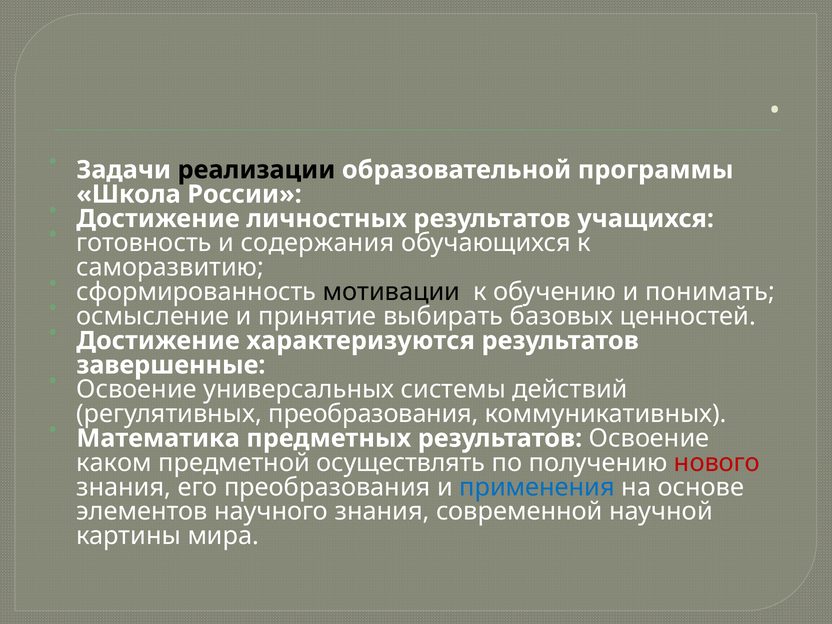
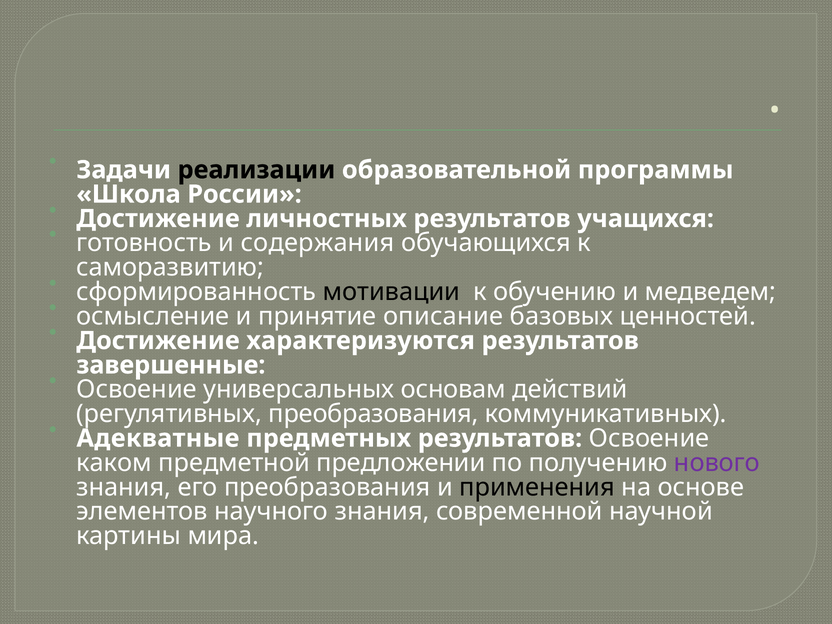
понимать: понимать -> медведем
выбирать: выбирать -> описание
системы: системы -> основам
Математика: Математика -> Адекватные
осуществлять: осуществлять -> предложении
нового colour: red -> purple
применения colour: blue -> black
